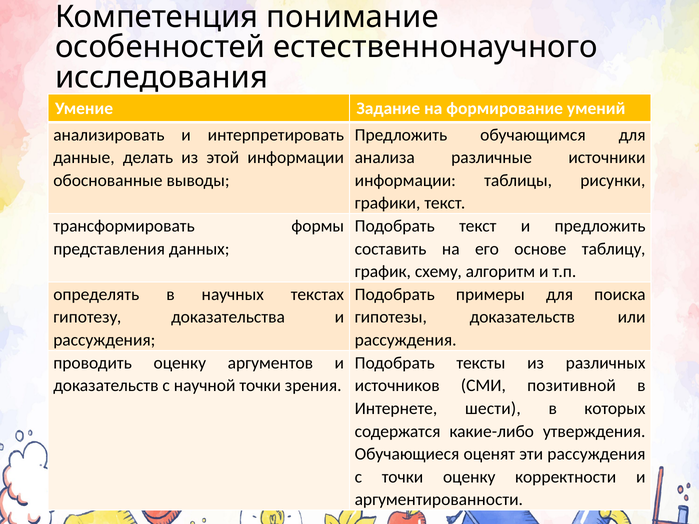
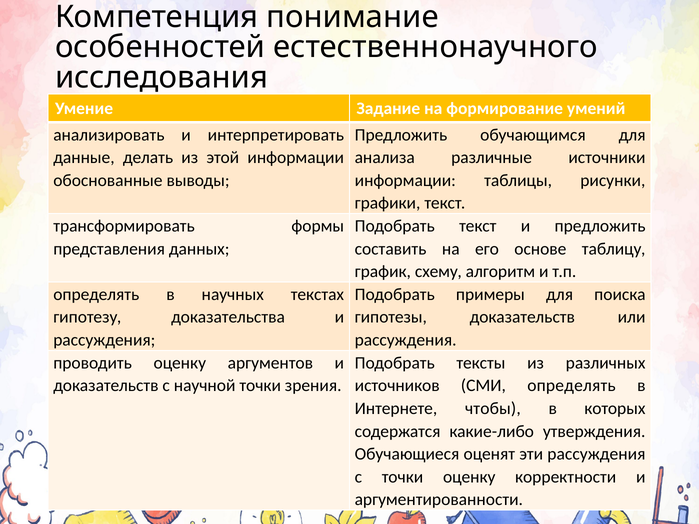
СМИ позитивной: позитивной -> определять
шести: шести -> чтобы
